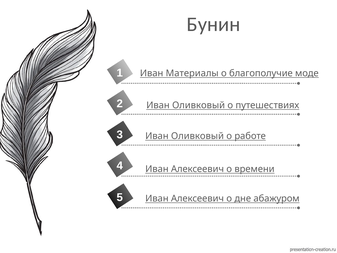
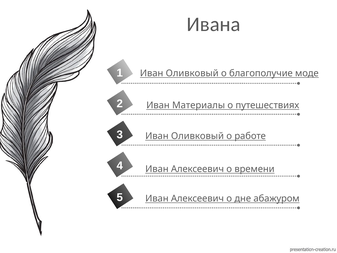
Бунин: Бунин -> Ивана
Материалы at (192, 73): Материалы -> Оливковый
Оливковый at (199, 105): Оливковый -> Материалы
